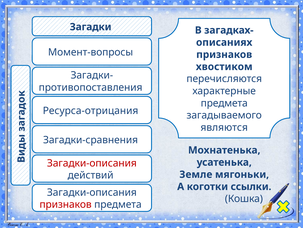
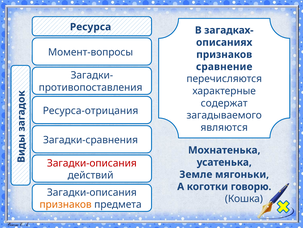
Загадки: Загадки -> Ресурса
хвостиком: хвостиком -> сравнение
предмета at (224, 103): предмета -> содержат
ссылки: ссылки -> говорю
признаков at (66, 204) colour: red -> orange
